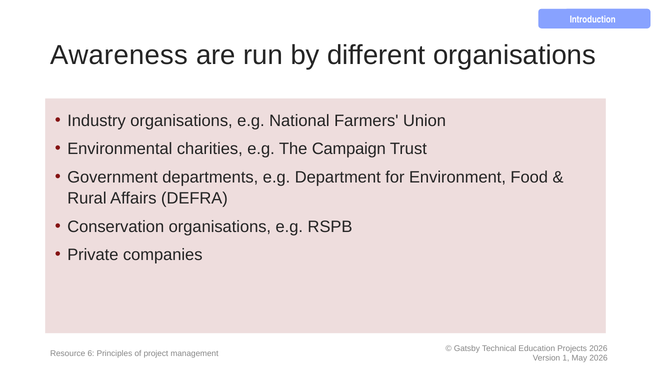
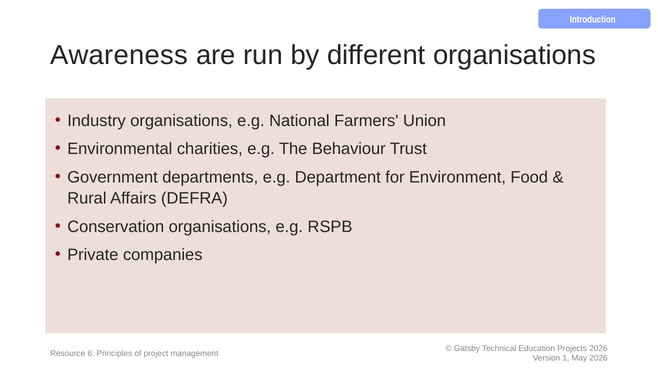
Campaign: Campaign -> Behaviour
